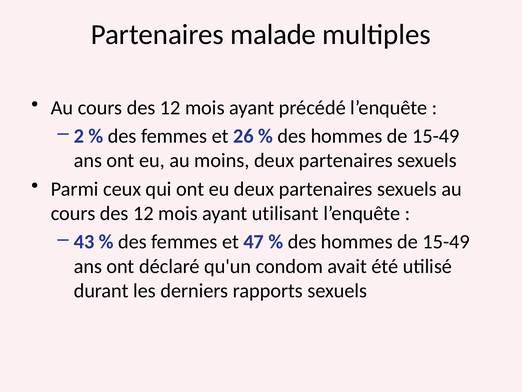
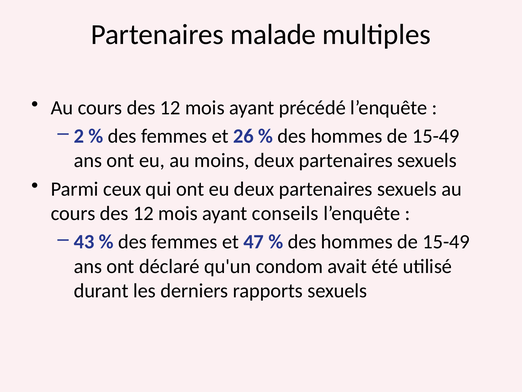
utilisant: utilisant -> conseils
